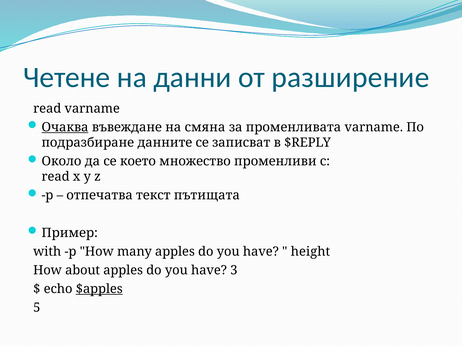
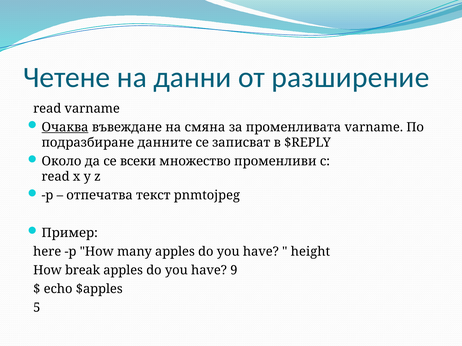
което: което -> всеки
пътищата: пътищата -> pnmtojpeg
with: with -> here
about: about -> break
3: 3 -> 9
$apples underline: present -> none
